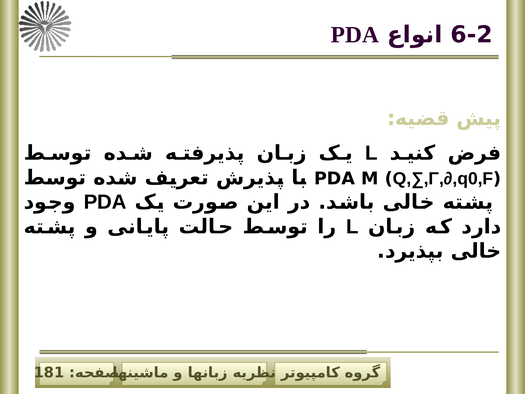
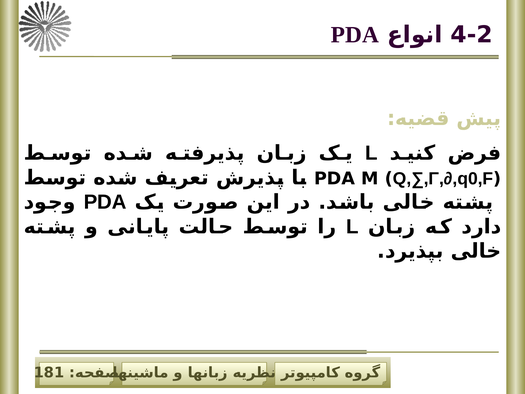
6-2: 6-2 -> 4-2
